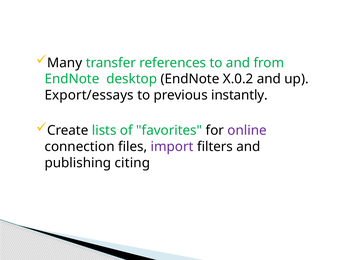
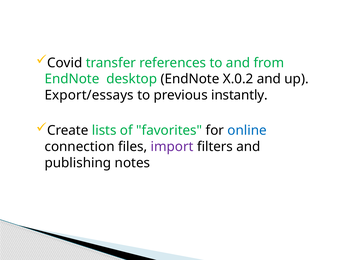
Many: Many -> Covid
online colour: purple -> blue
citing: citing -> notes
